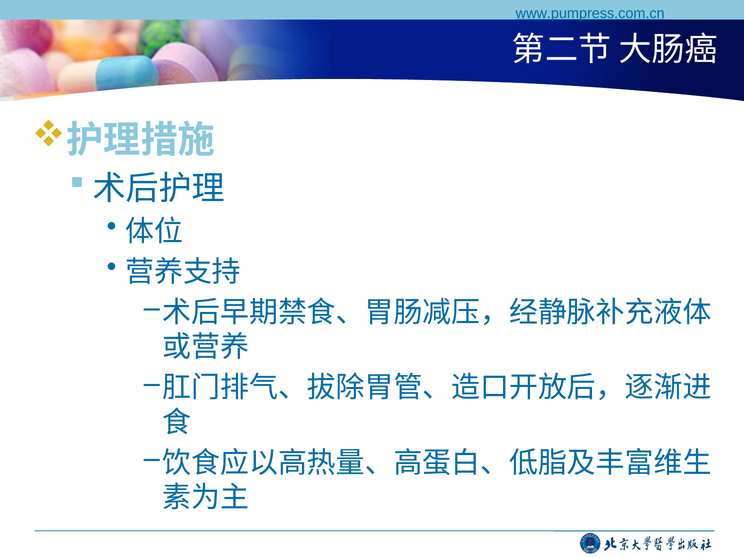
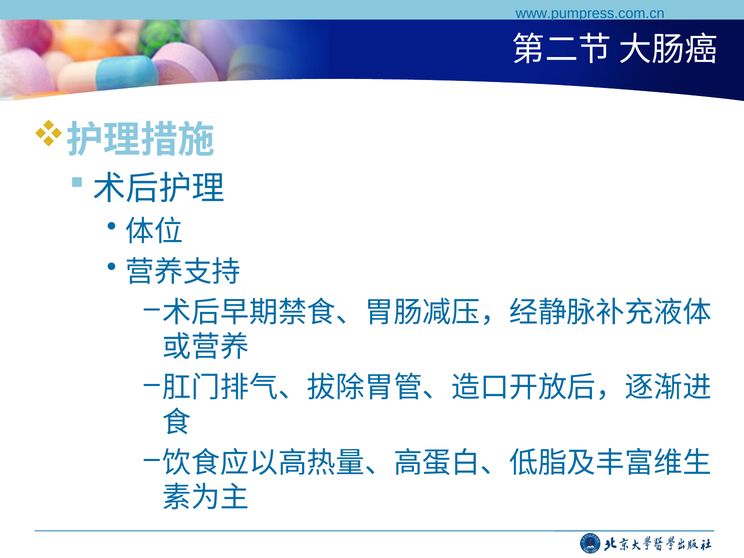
www.pumpress.com.cn underline: present -> none
